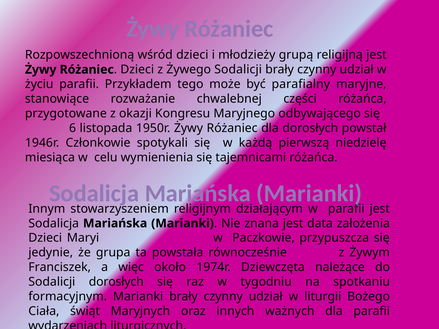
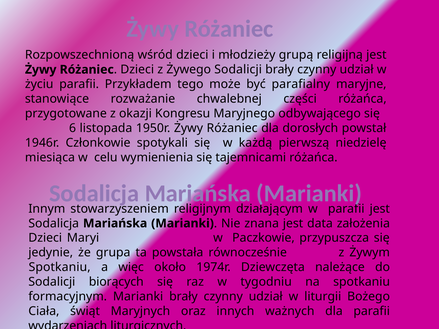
Franciszek at (60, 267): Franciszek -> Spotkaniu
Sodalicji dorosłych: dorosłych -> biorących
